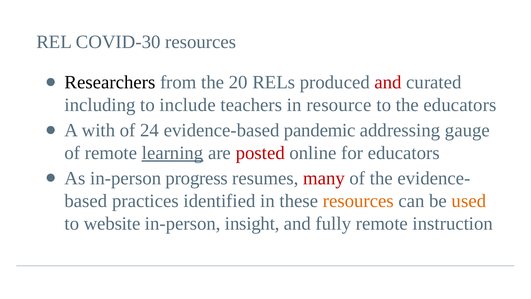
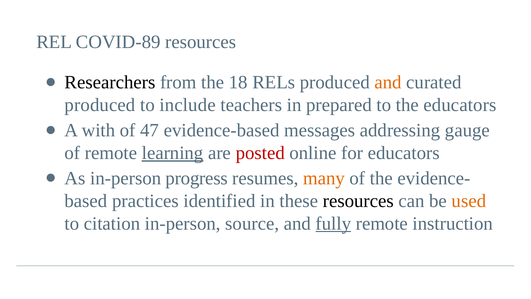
COVID-30: COVID-30 -> COVID-89
20: 20 -> 18
and at (388, 82) colour: red -> orange
including at (100, 105): including -> produced
resource: resource -> prepared
24: 24 -> 47
pandemic: pandemic -> messages
many colour: red -> orange
resources at (358, 201) colour: orange -> black
website: website -> citation
insight: insight -> source
fully underline: none -> present
